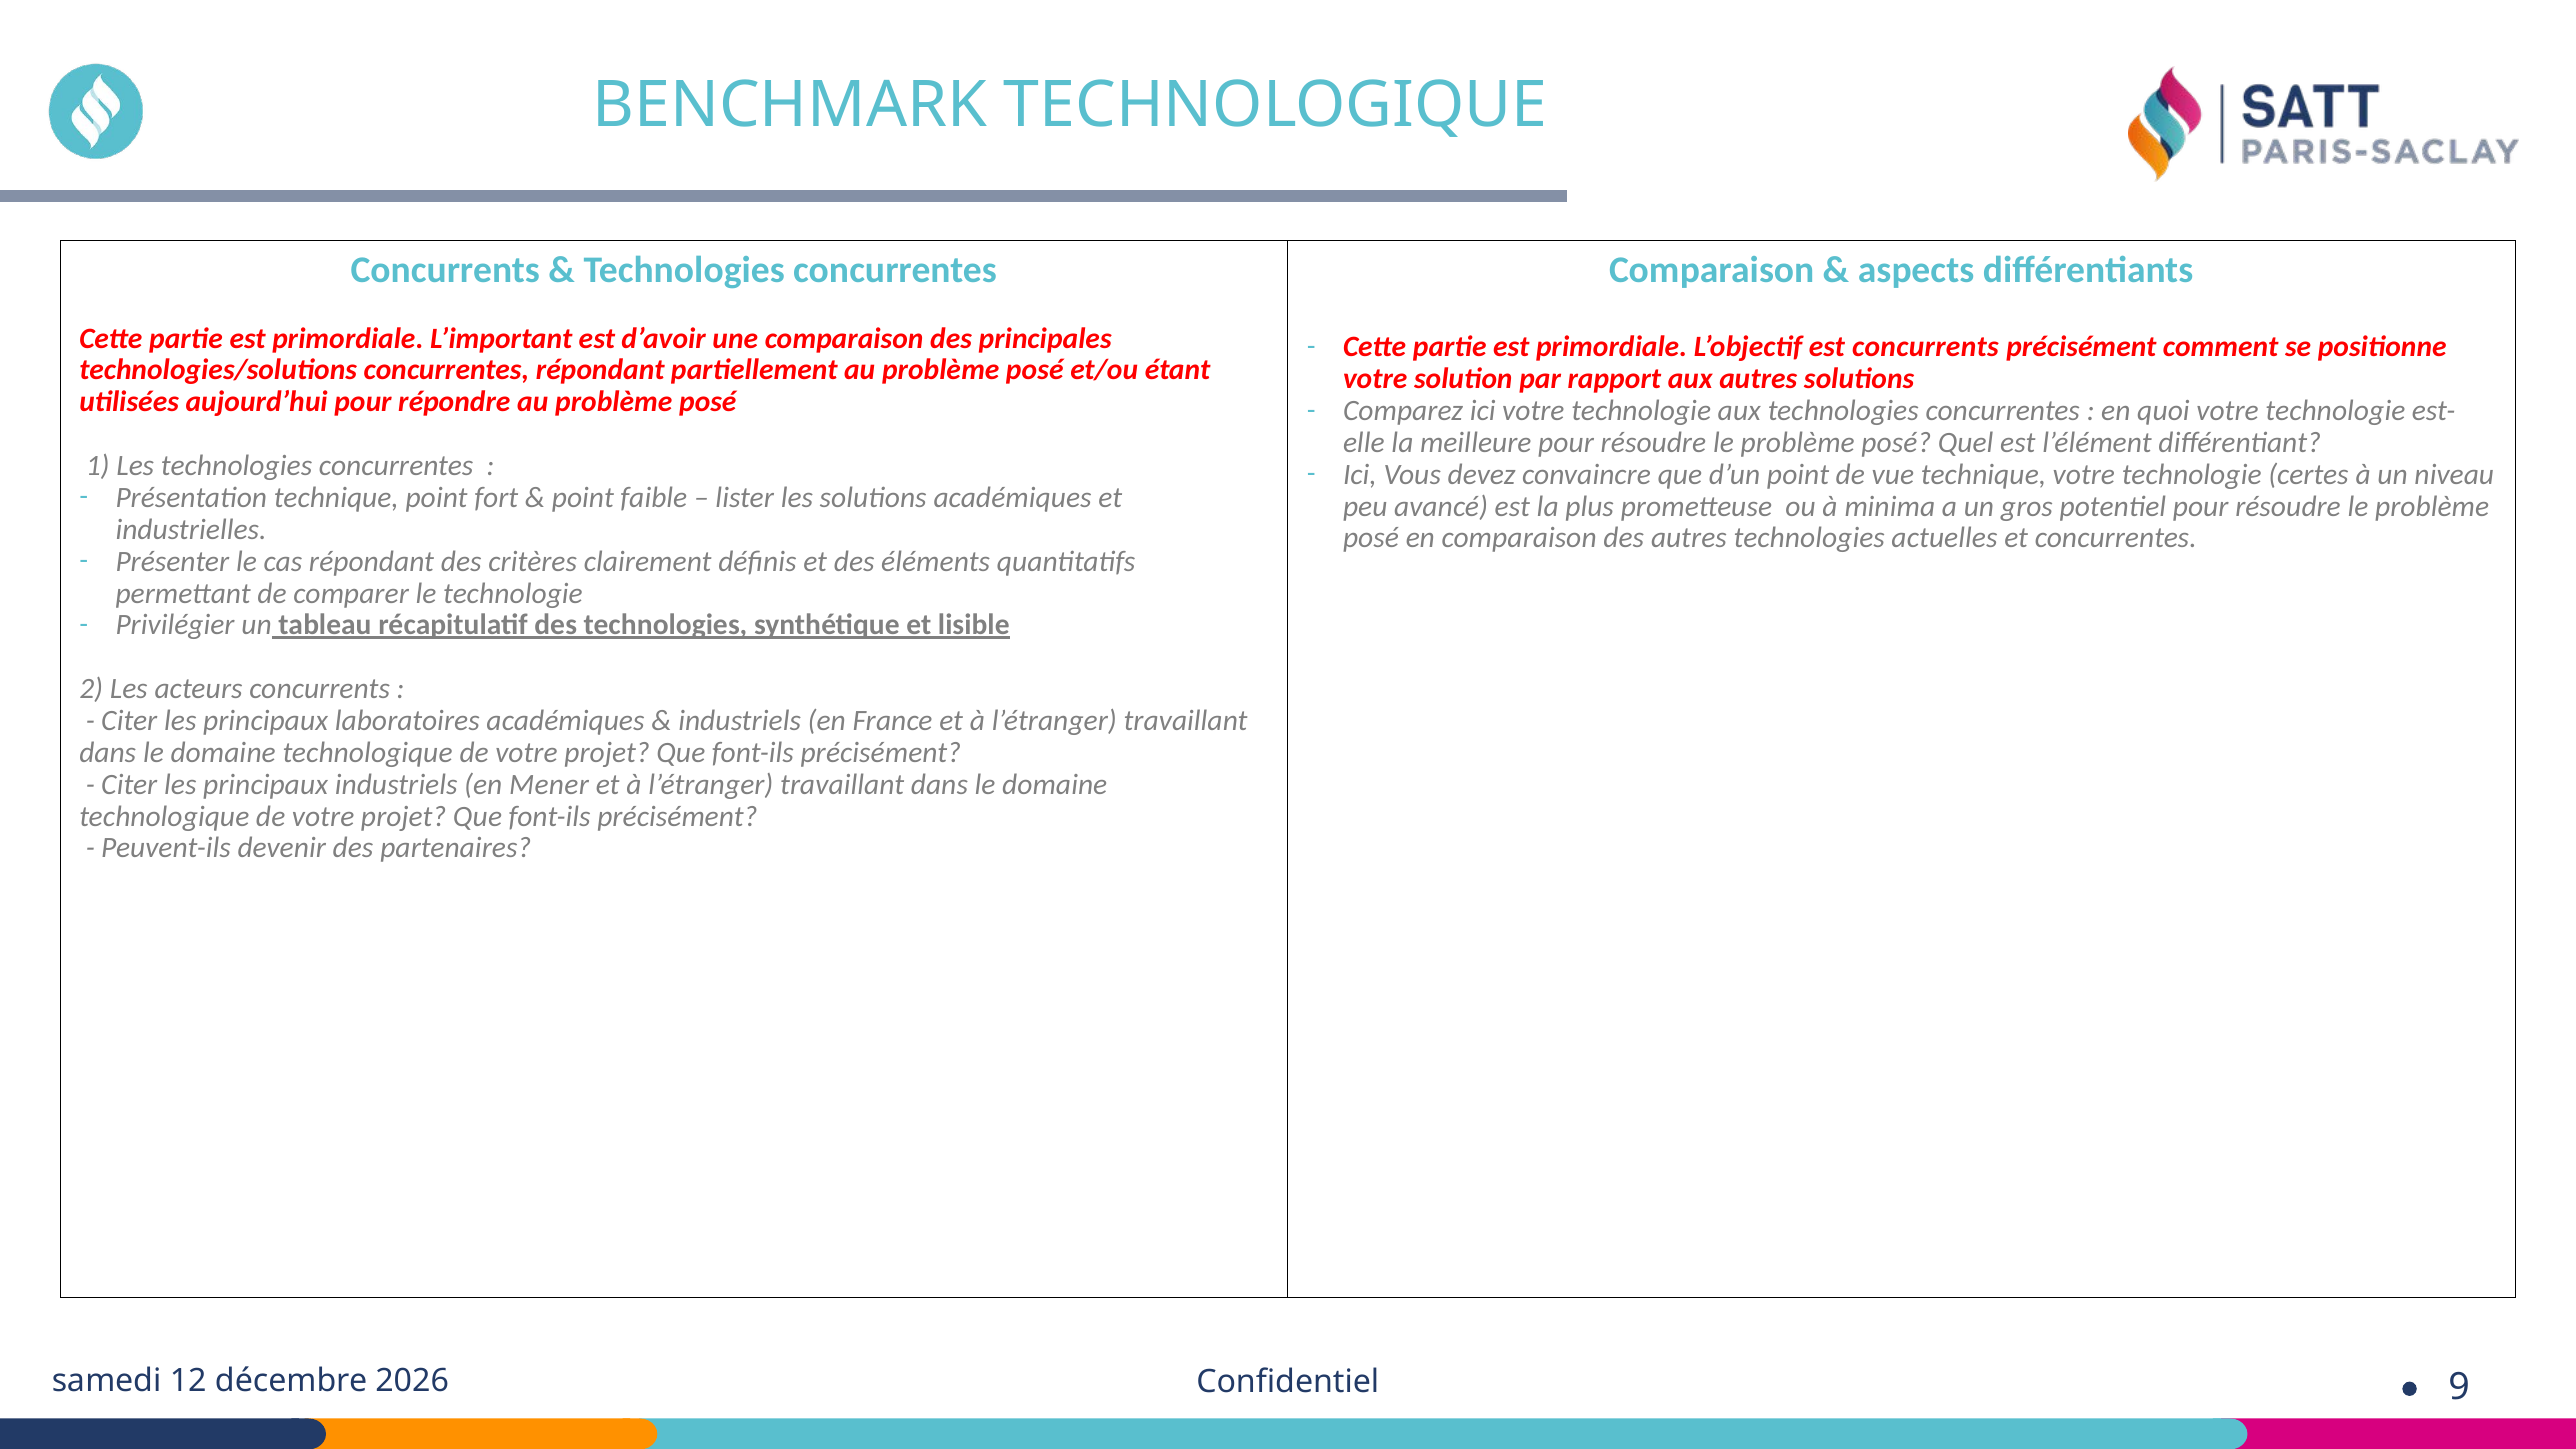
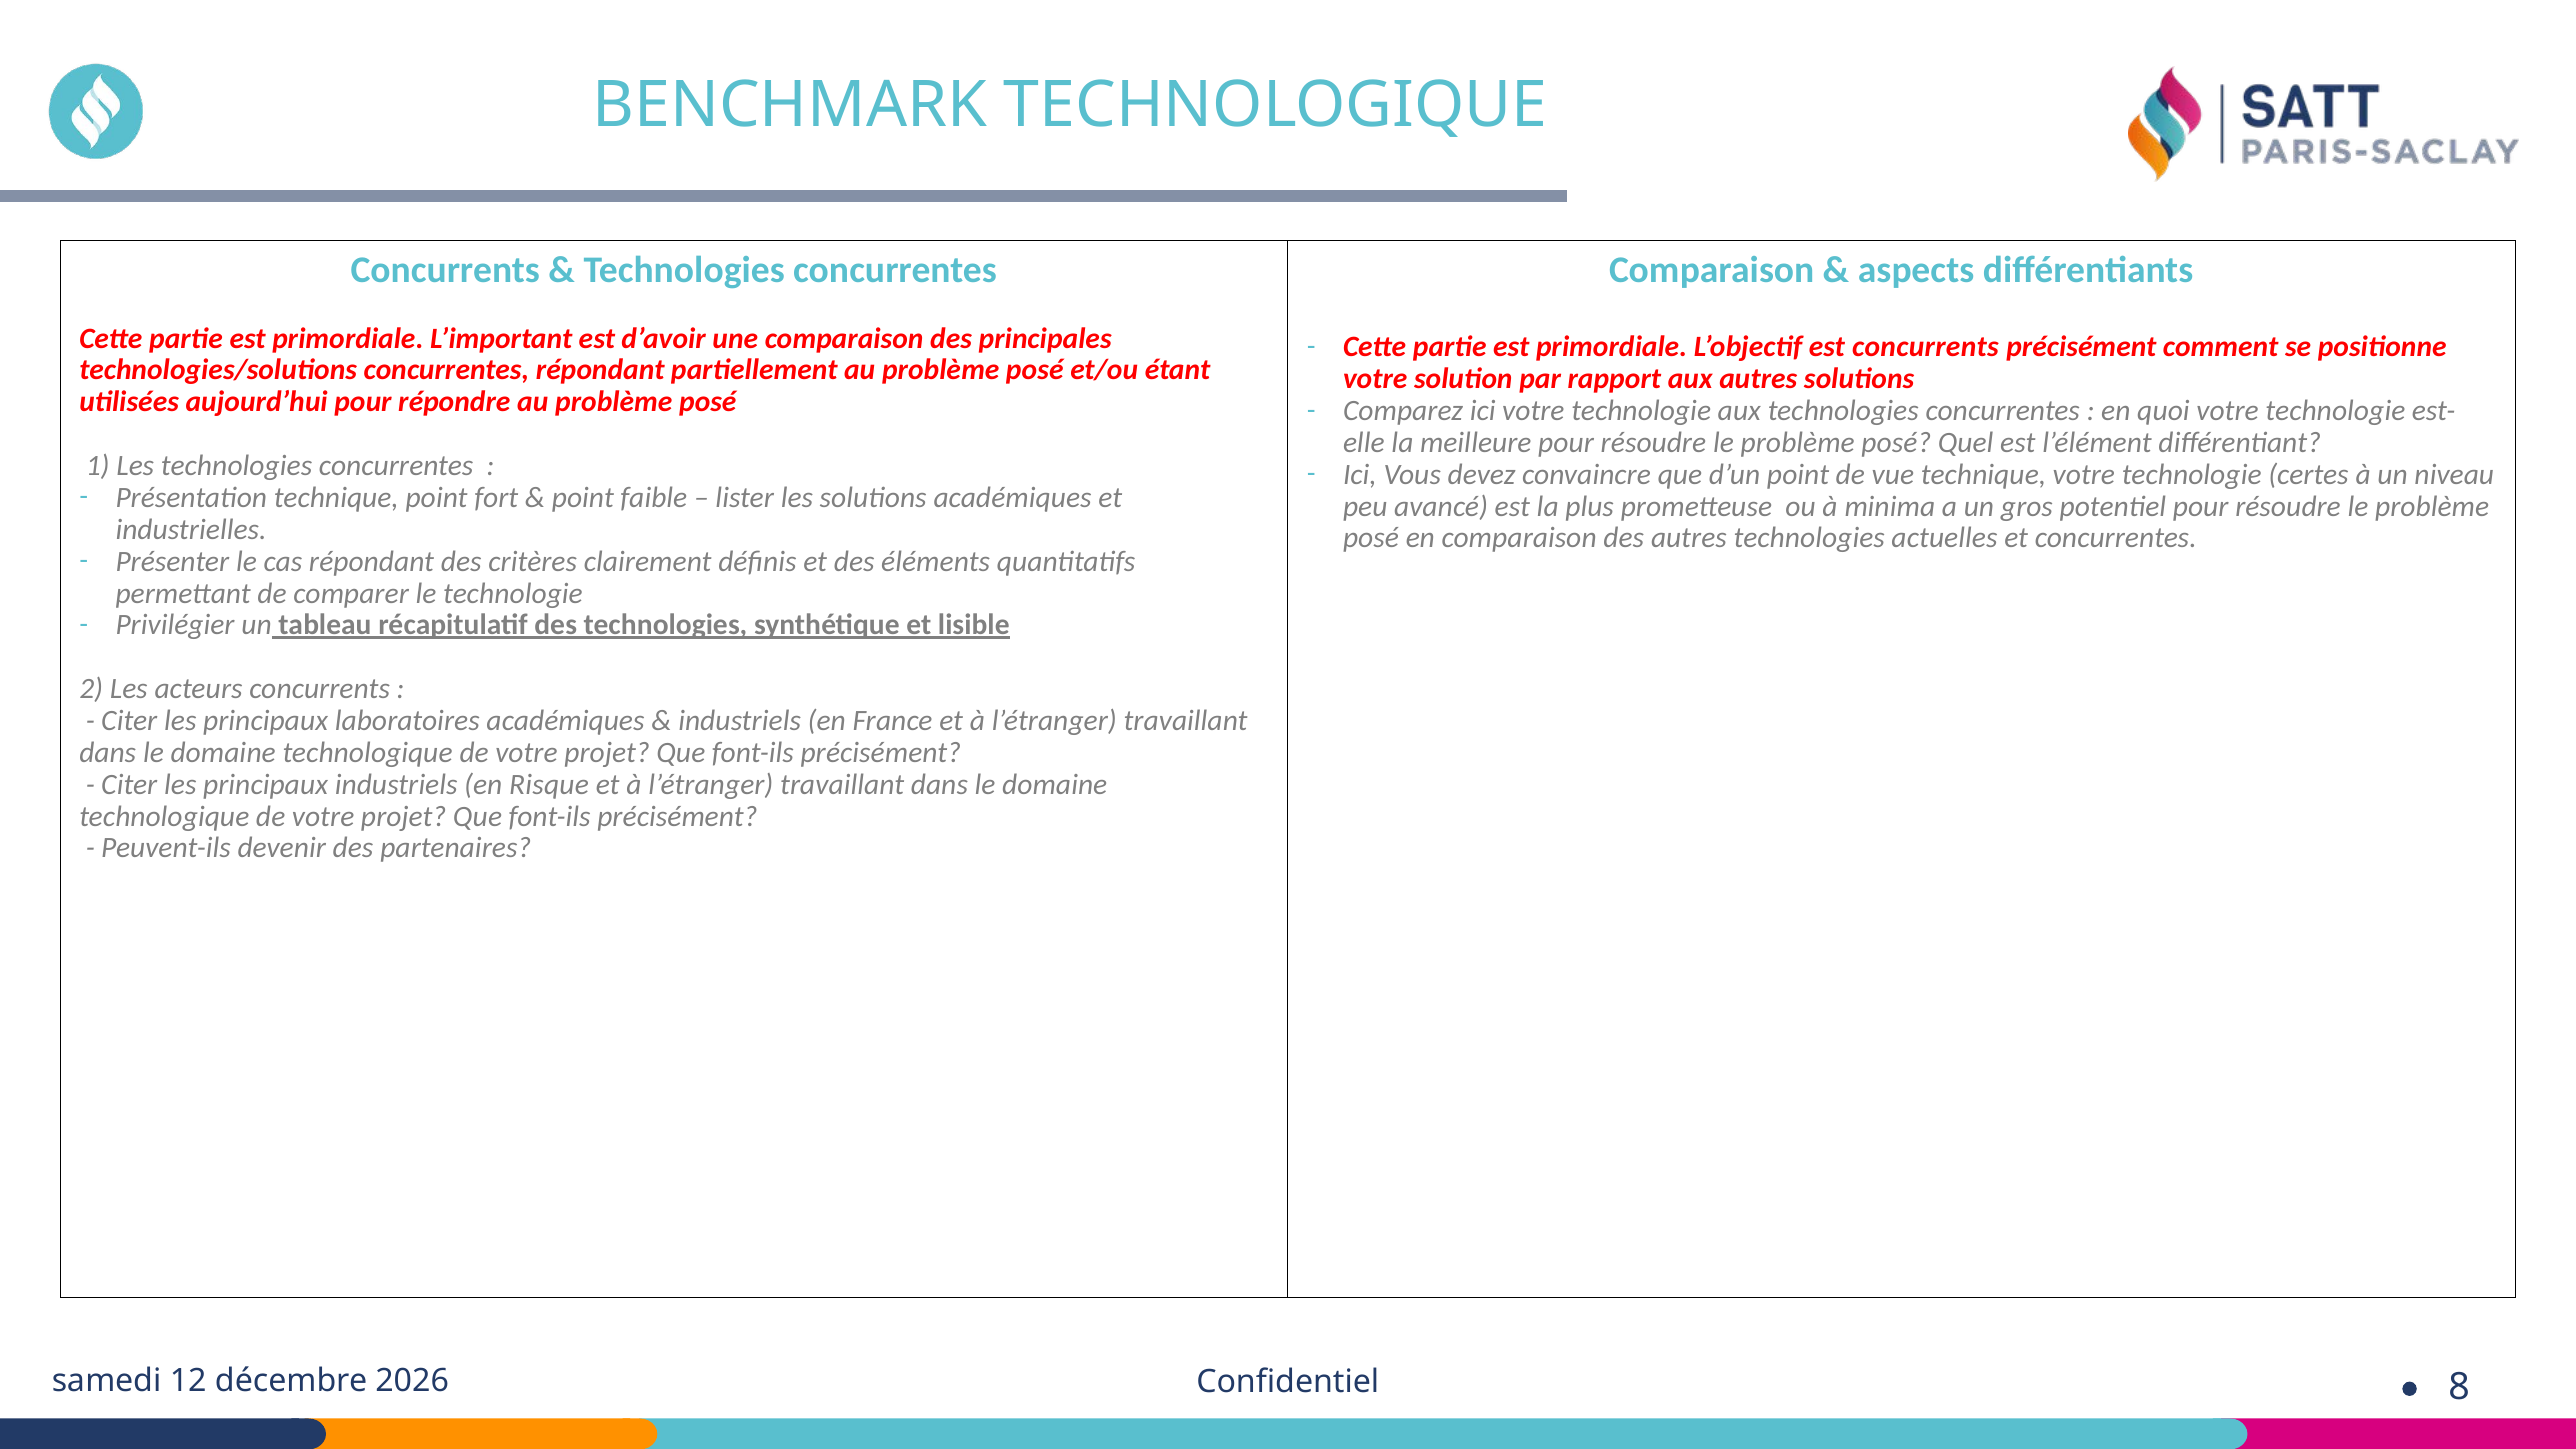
Mener: Mener -> Risque
9: 9 -> 8
